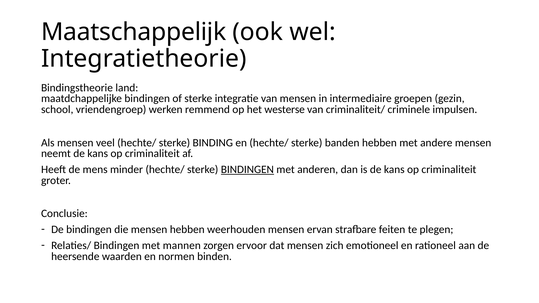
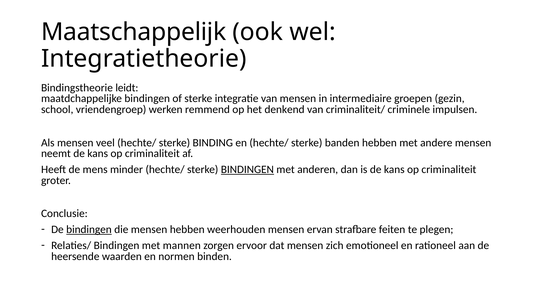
land: land -> leidt
westerse: westerse -> denkend
bindingen at (89, 230) underline: none -> present
